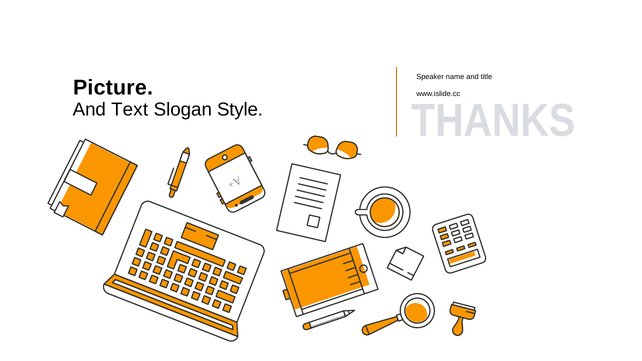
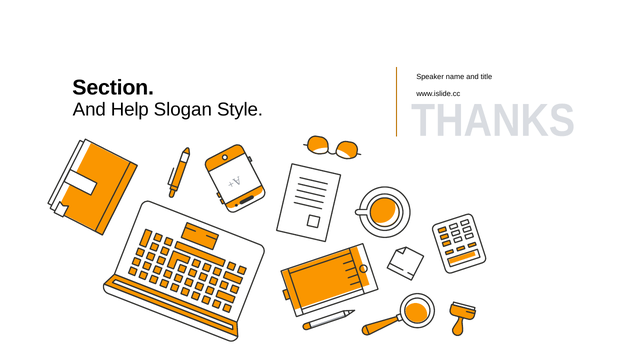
Picture: Picture -> Section
Text: Text -> Help
